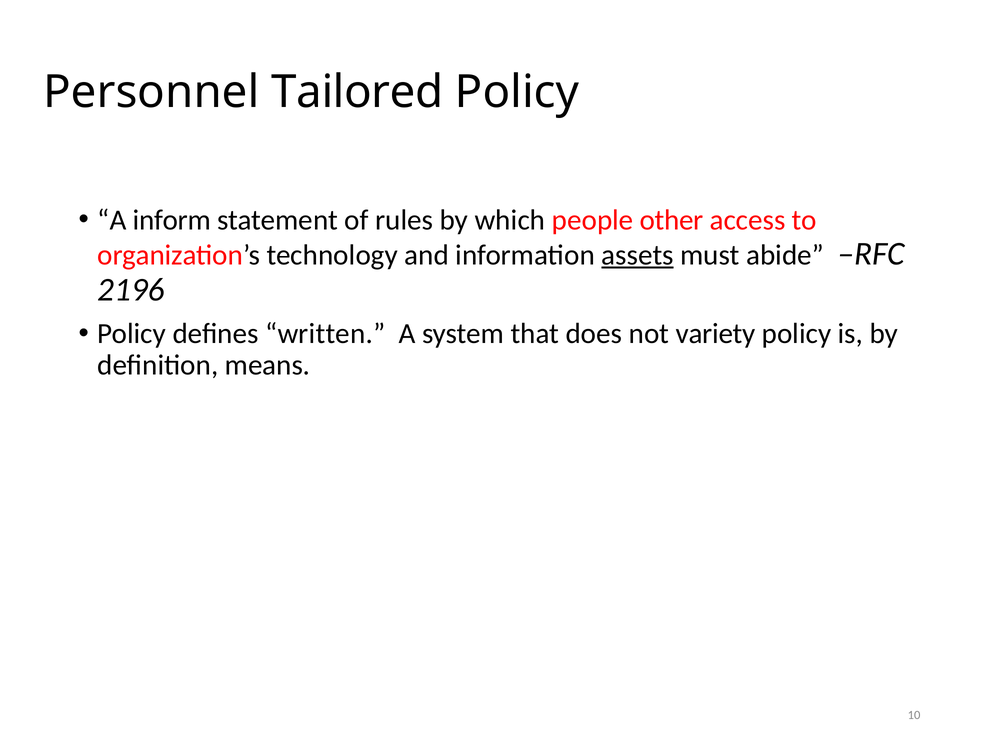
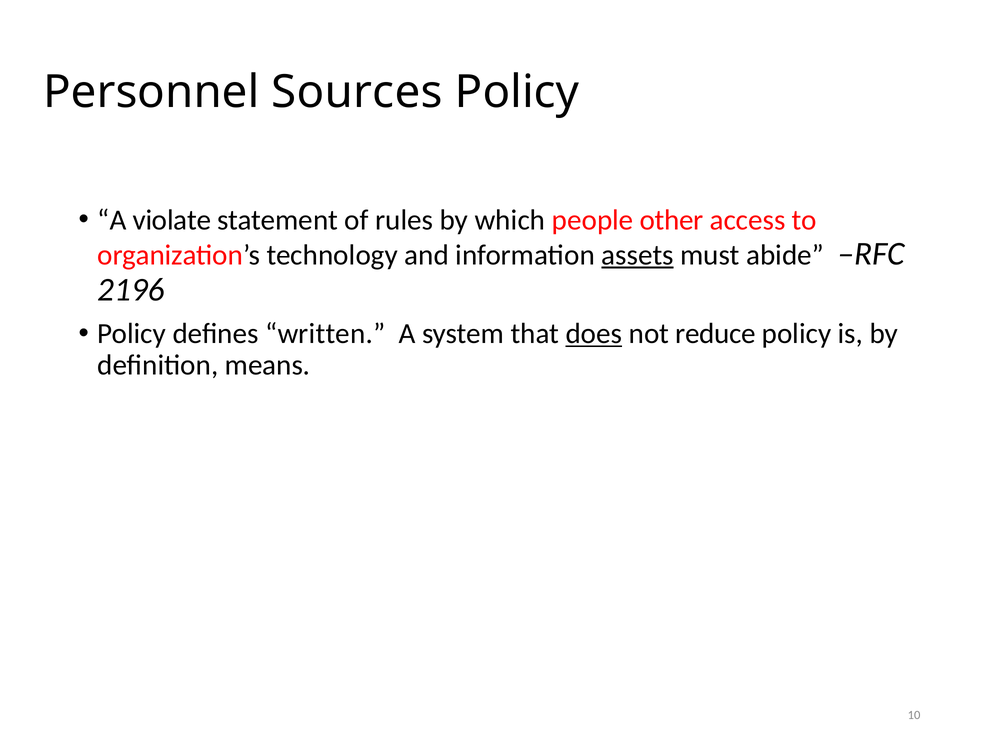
Tailored: Tailored -> Sources
inform: inform -> violate
does underline: none -> present
variety: variety -> reduce
